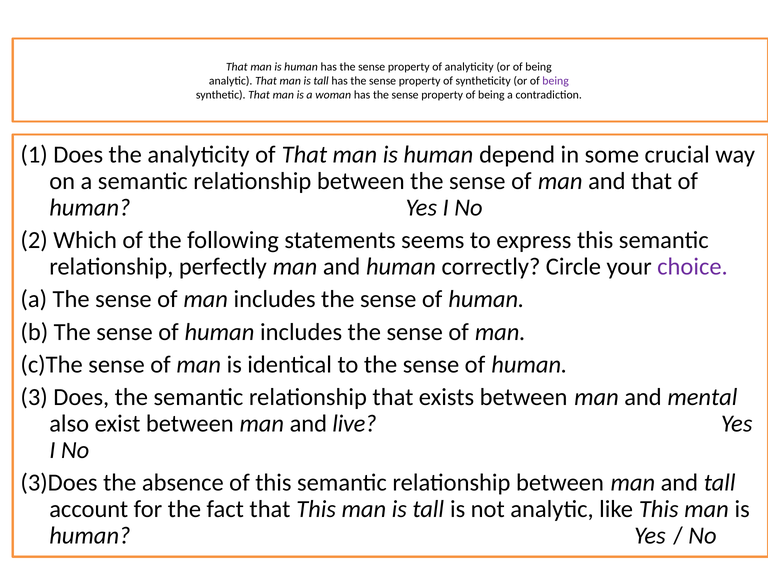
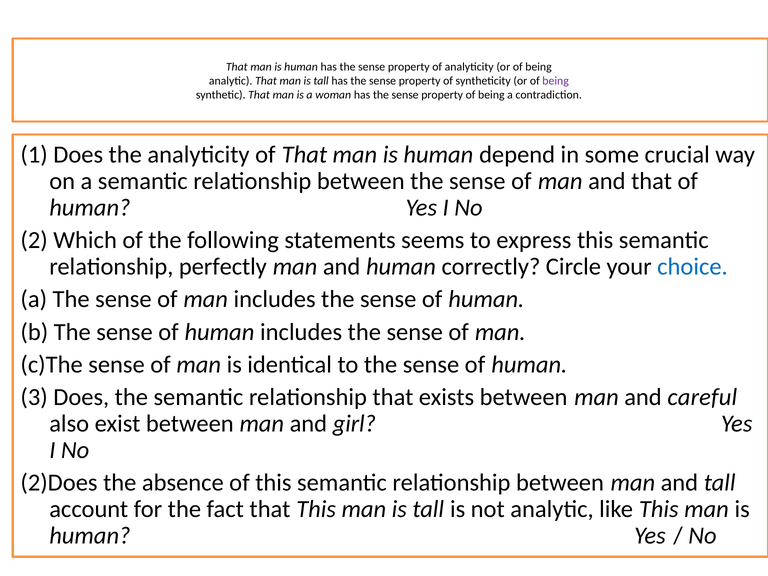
choice colour: purple -> blue
mental: mental -> careful
live: live -> girl
3)Does: 3)Does -> 2)Does
